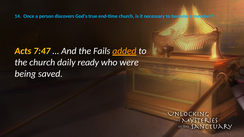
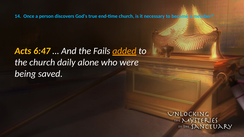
7:47: 7:47 -> 6:47
ready: ready -> alone
